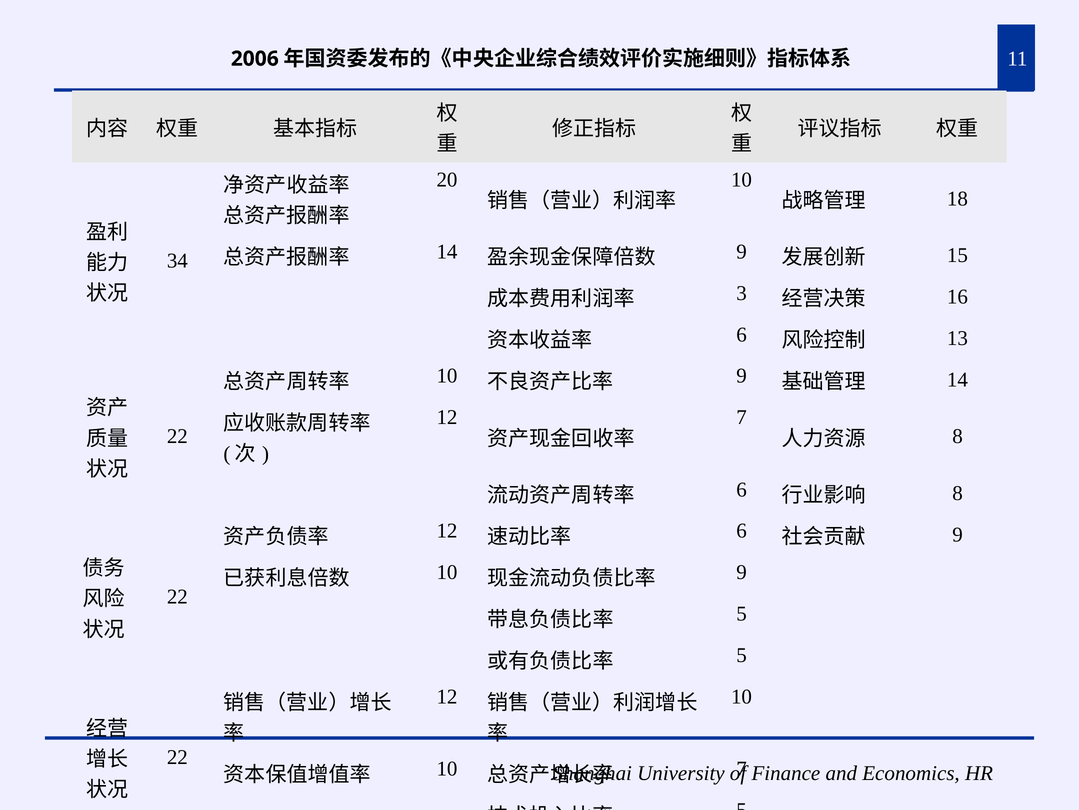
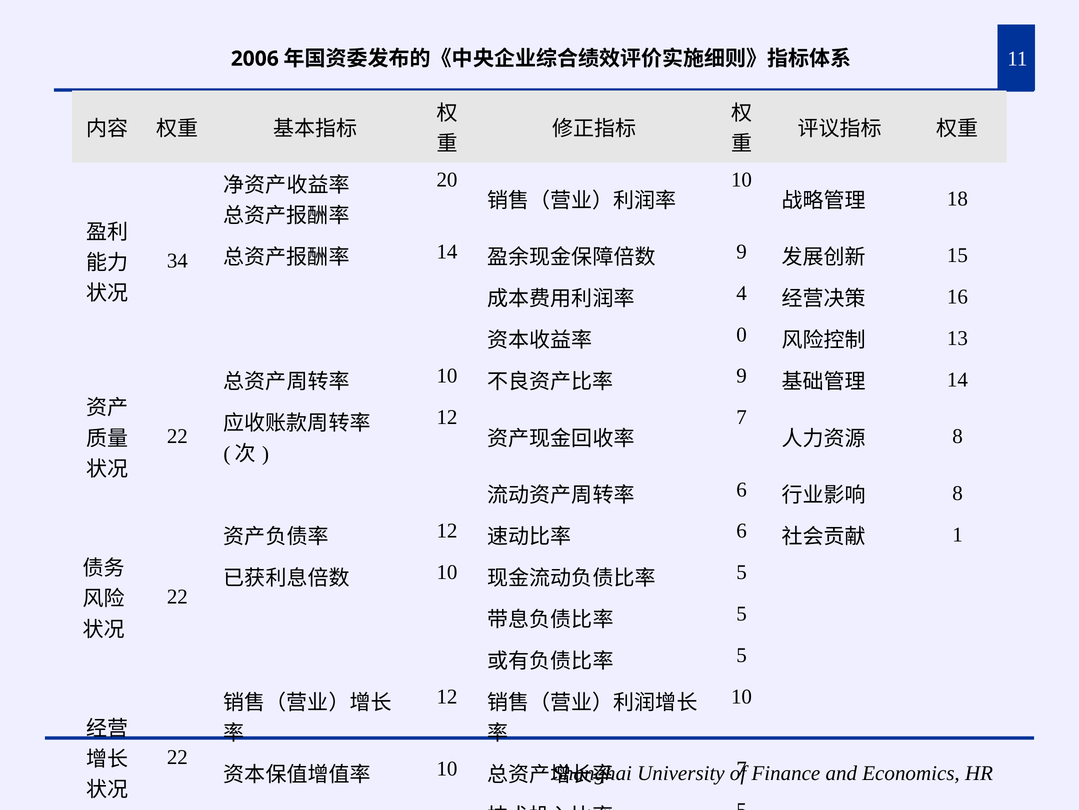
3: 3 -> 4
6 at (742, 334): 6 -> 0
9 at (958, 534): 9 -> 1
9 at (742, 572): 9 -> 5
